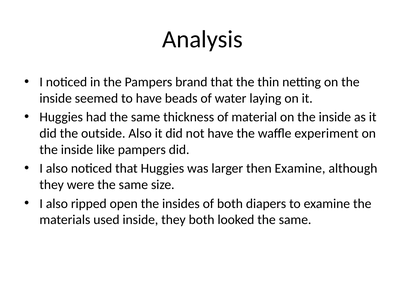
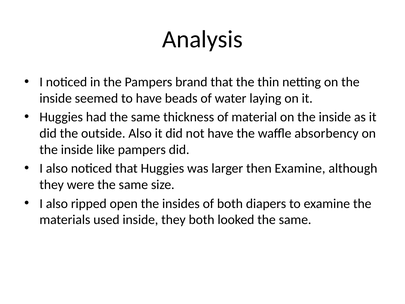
experiment: experiment -> absorbency
